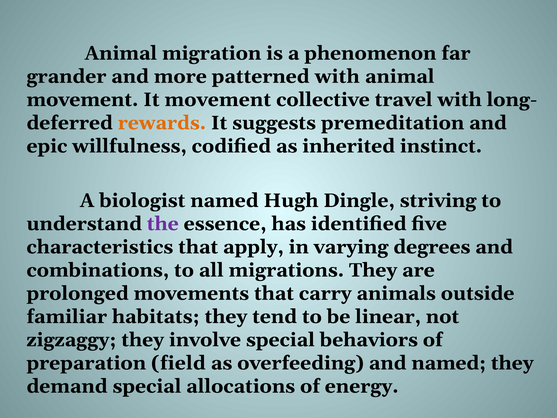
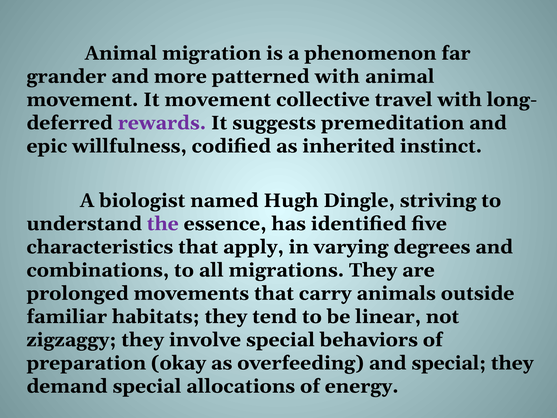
rewards colour: orange -> purple
field: field -> okay
and named: named -> special
